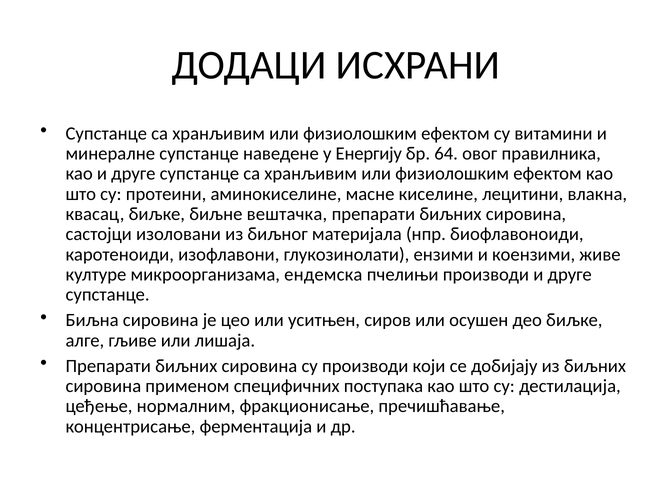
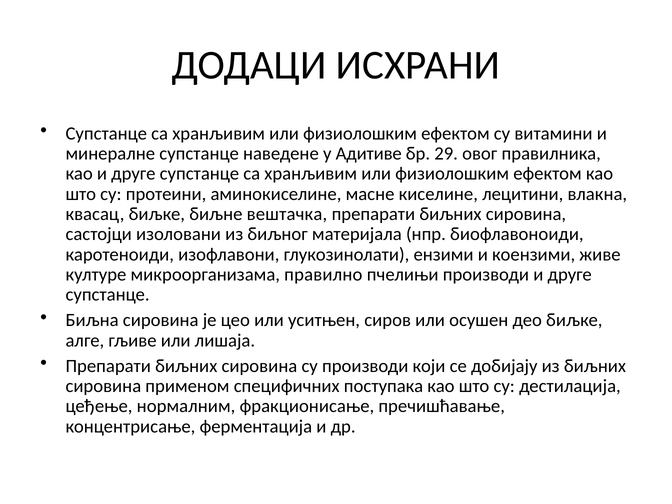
Енергију: Енергију -> Адитиве
64: 64 -> 29
ендемска: ендемска -> правилно
